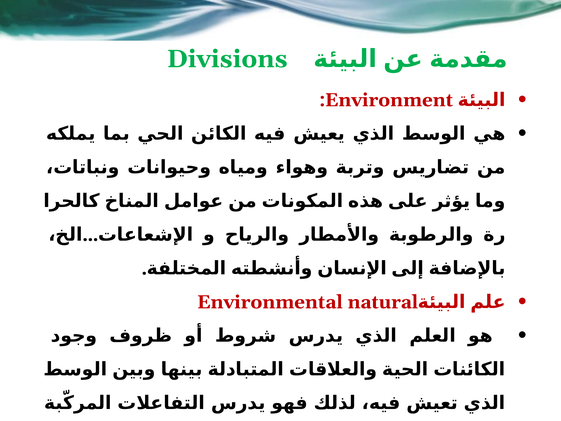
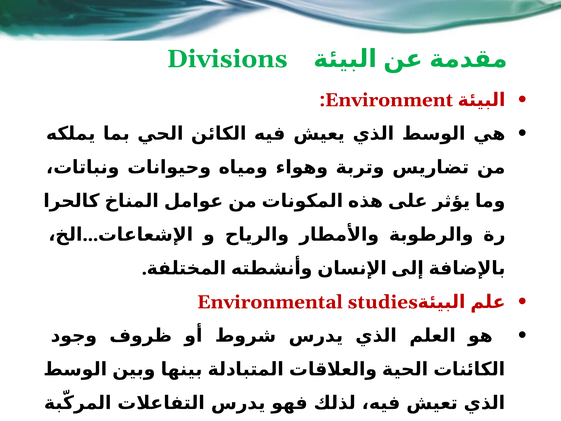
natural: natural -> studies
